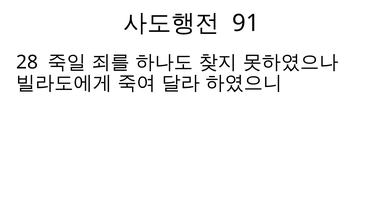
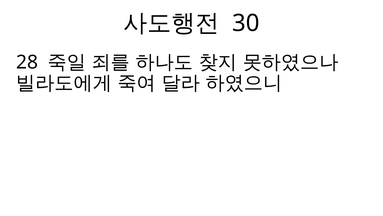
91: 91 -> 30
